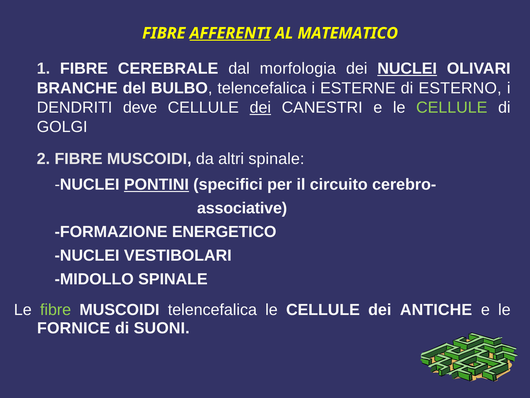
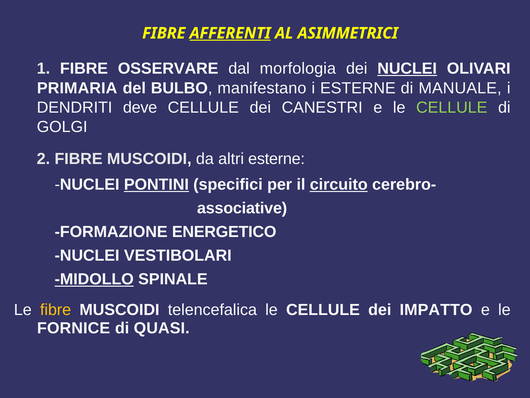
MATEMATICO: MATEMATICO -> ASIMMETRICI
CEREBRALE: CEREBRALE -> OSSERVARE
BRANCHE: BRANCHE -> PRIMARIA
BULBO telencefalica: telencefalica -> manifestano
ESTERNO: ESTERNO -> MANUALE
dei at (260, 107) underline: present -> none
altri spinale: spinale -> esterne
circuito underline: none -> present
MIDOLLO underline: none -> present
fibre at (56, 309) colour: light green -> yellow
ANTICHE: ANTICHE -> IMPATTO
SUONI: SUONI -> QUASI
